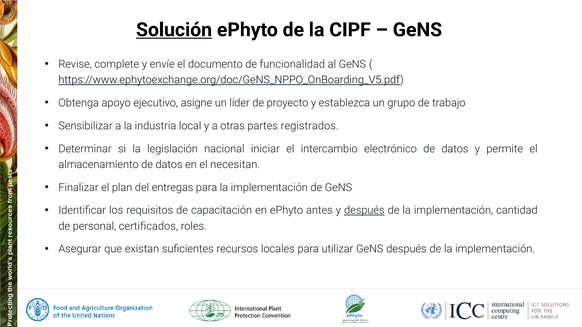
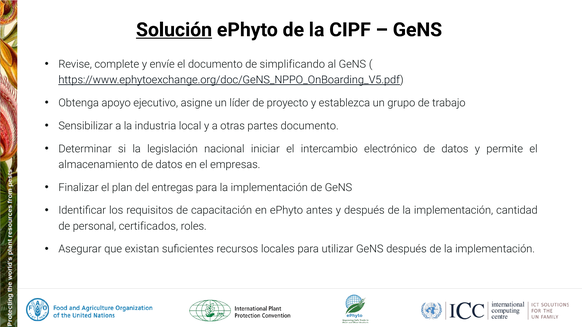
funcionalidad: funcionalidad -> simplificando
partes registrados: registrados -> documento
necesitan: necesitan -> empresas
después at (364, 211) underline: present -> none
